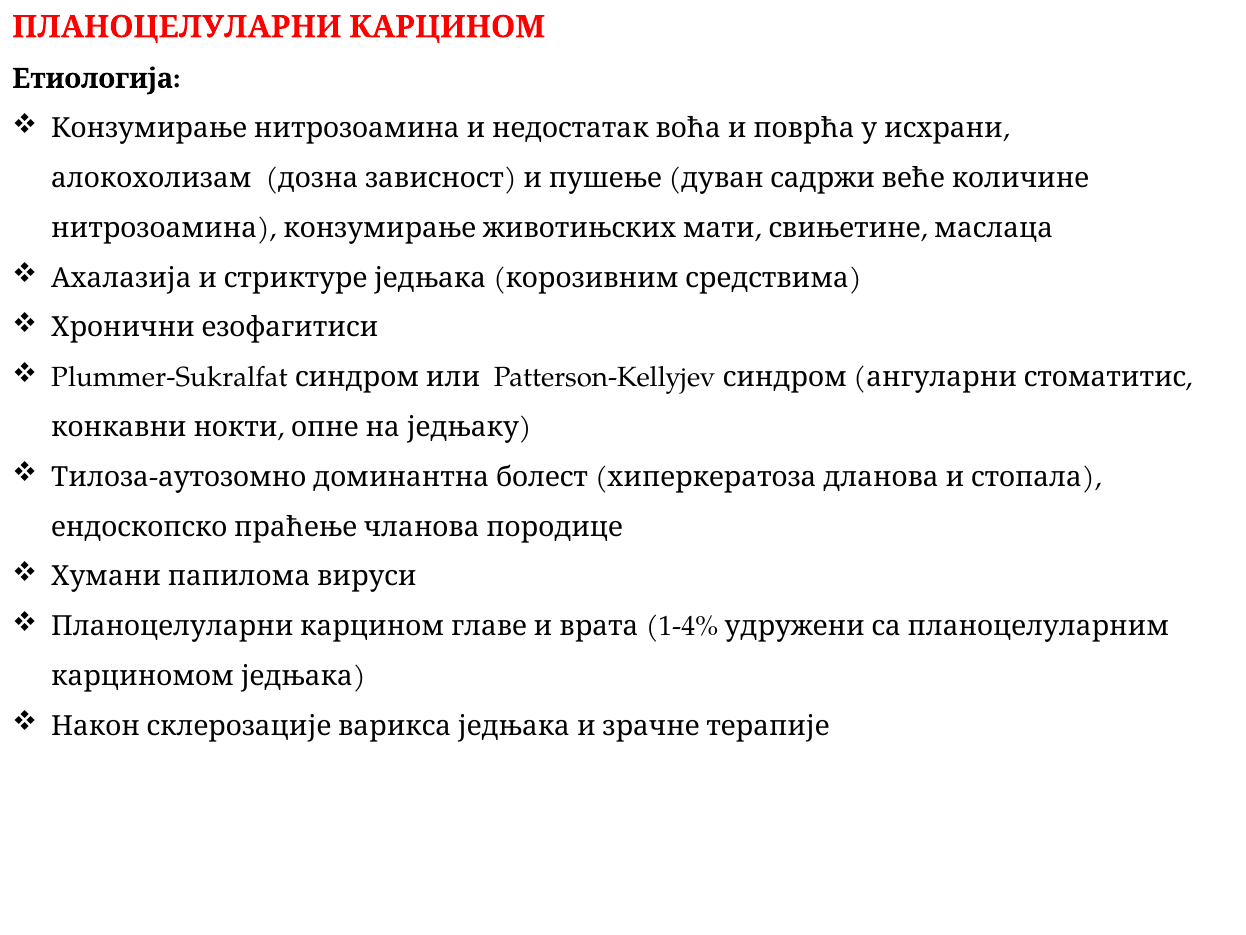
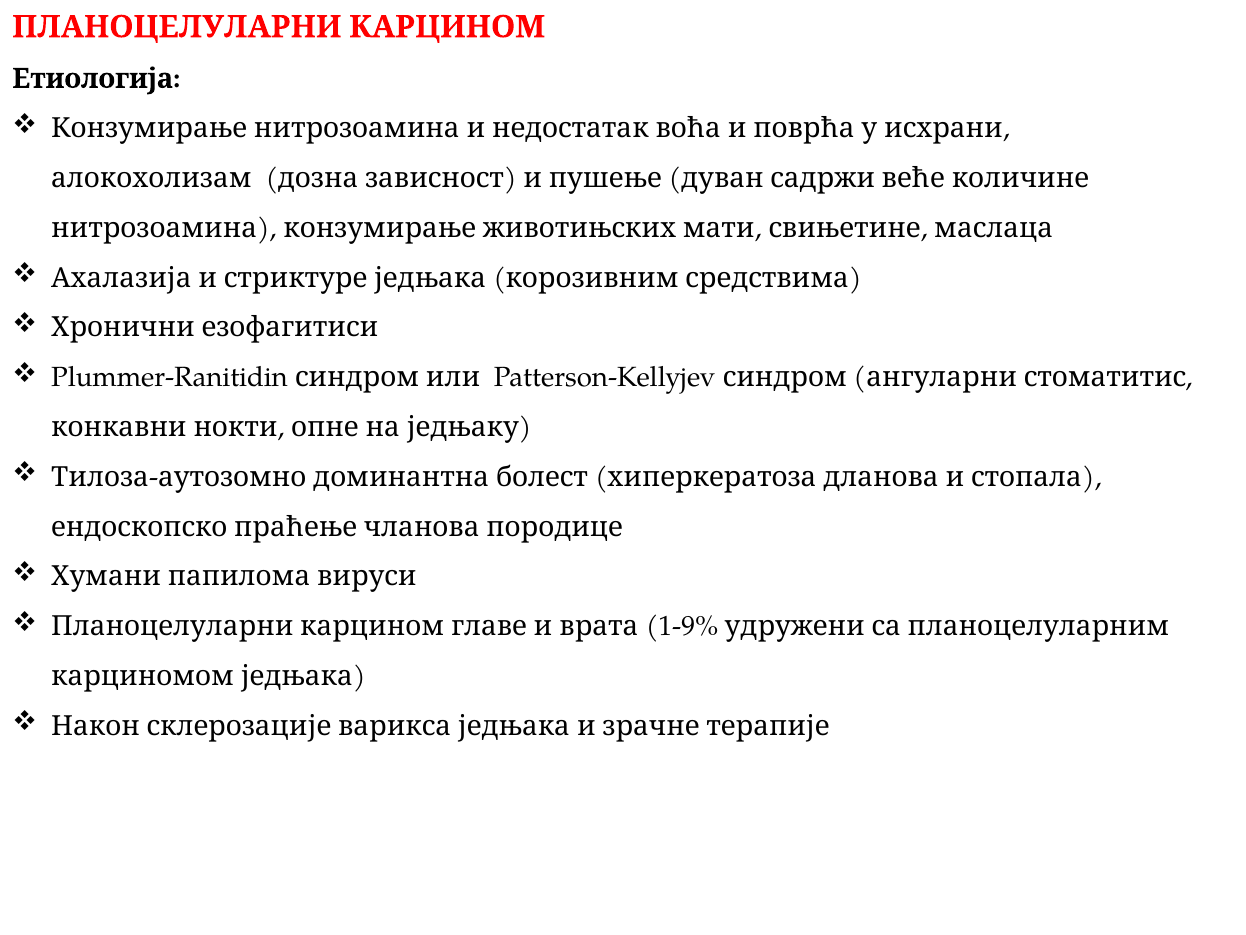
Plummer-Sukralfat: Plummer-Sukralfat -> Plummer-Ranitidin
1-4%: 1-4% -> 1-9%
